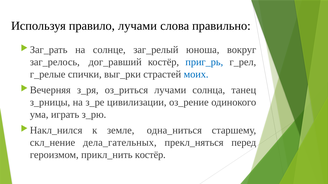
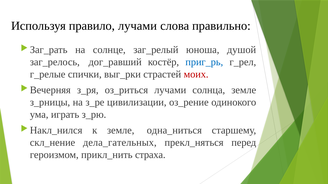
вокруг: вокруг -> душой
моих colour: blue -> red
солнца танец: танец -> земле
прикл_нить костёр: костёр -> страха
